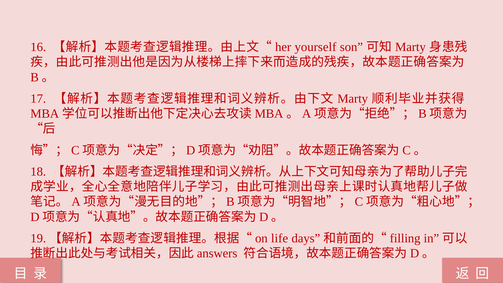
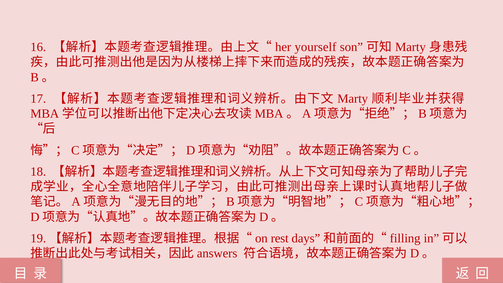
life: life -> rest
